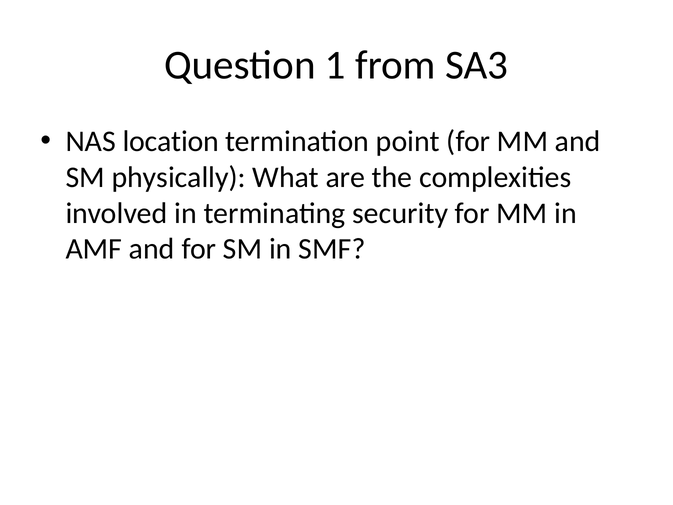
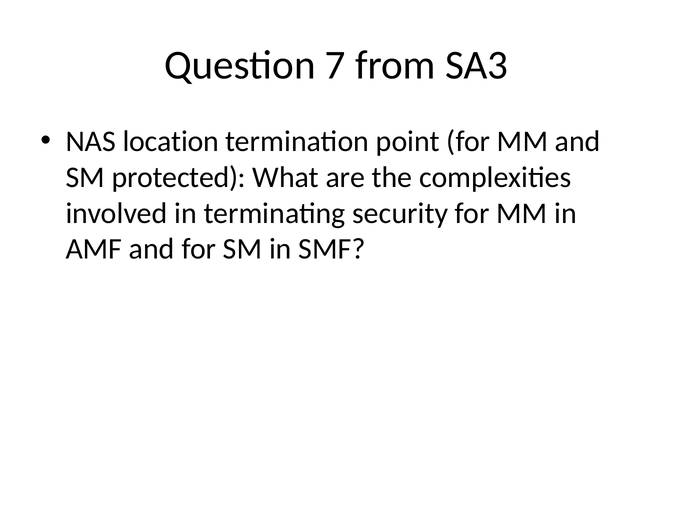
1: 1 -> 7
physically: physically -> protected
